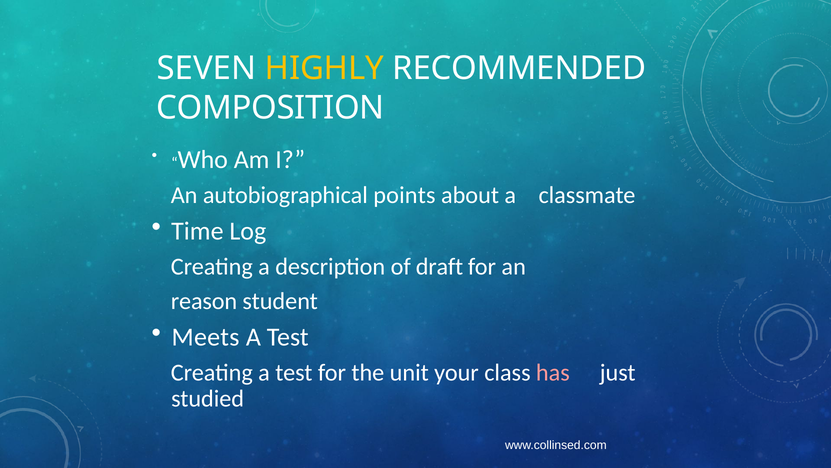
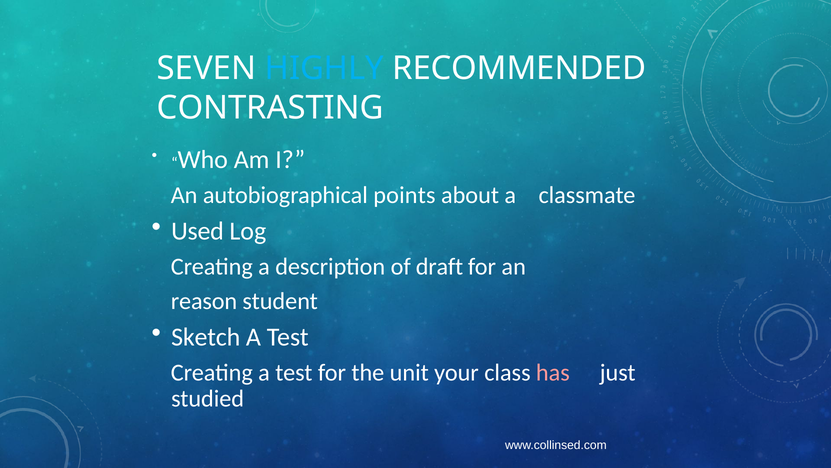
HIGHLY colour: yellow -> light blue
COMPOSITION: COMPOSITION -> CONTRASTING
Time: Time -> Used
Meets: Meets -> Sketch
